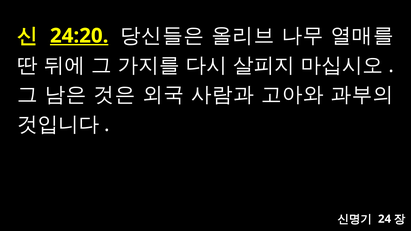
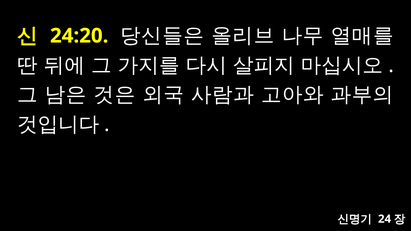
24:20 underline: present -> none
